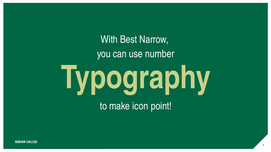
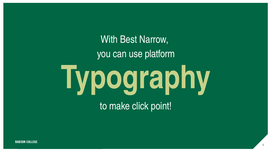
number: number -> platform
icon: icon -> click
